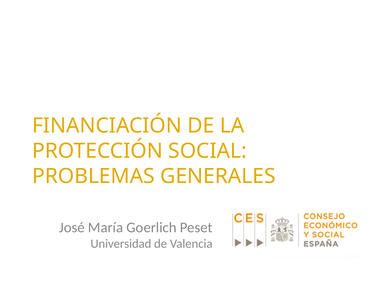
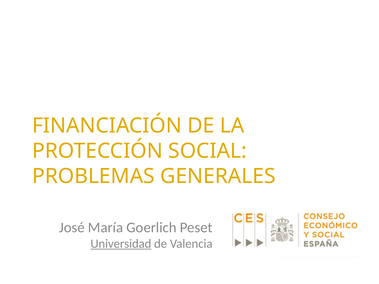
Universidad underline: none -> present
